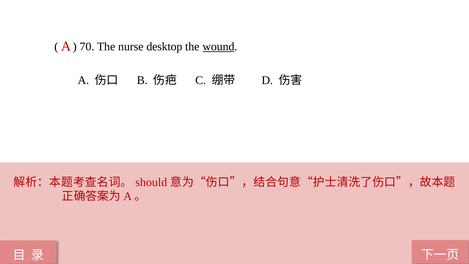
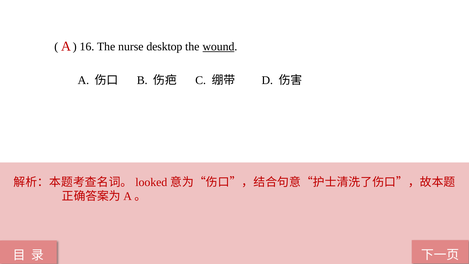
70: 70 -> 16
should: should -> looked
